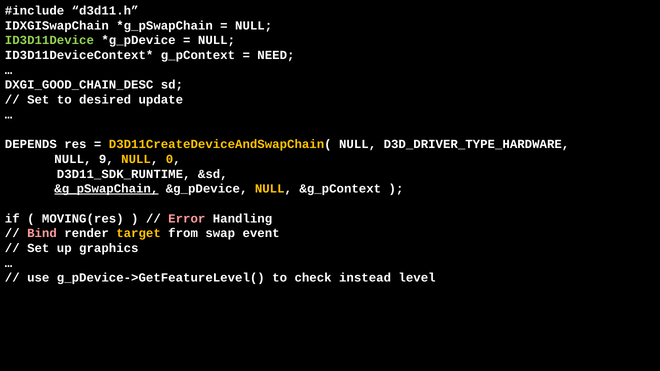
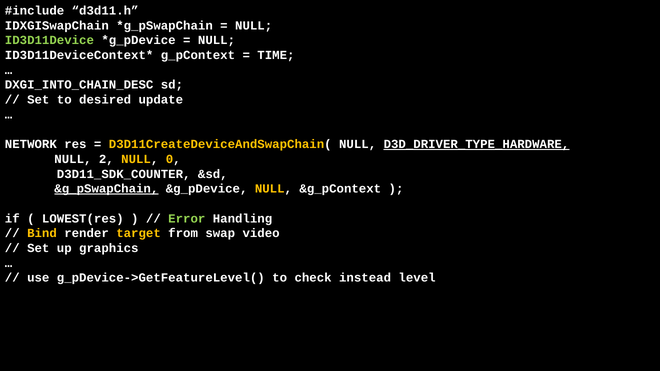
NEED: NEED -> TIME
DXGI_GOOD_CHAIN_DESC: DXGI_GOOD_CHAIN_DESC -> DXGI_INTO_CHAIN_DESC
DEPENDS: DEPENDS -> NETWORK
D3D_DRIVER_TYPE_HARDWARE underline: none -> present
9: 9 -> 2
D3D11_SDK_RUNTIME: D3D11_SDK_RUNTIME -> D3D11_SDK_COUNTER
MOVING(res: MOVING(res -> LOWEST(res
Error colour: pink -> light green
Bind colour: pink -> yellow
event: event -> video
